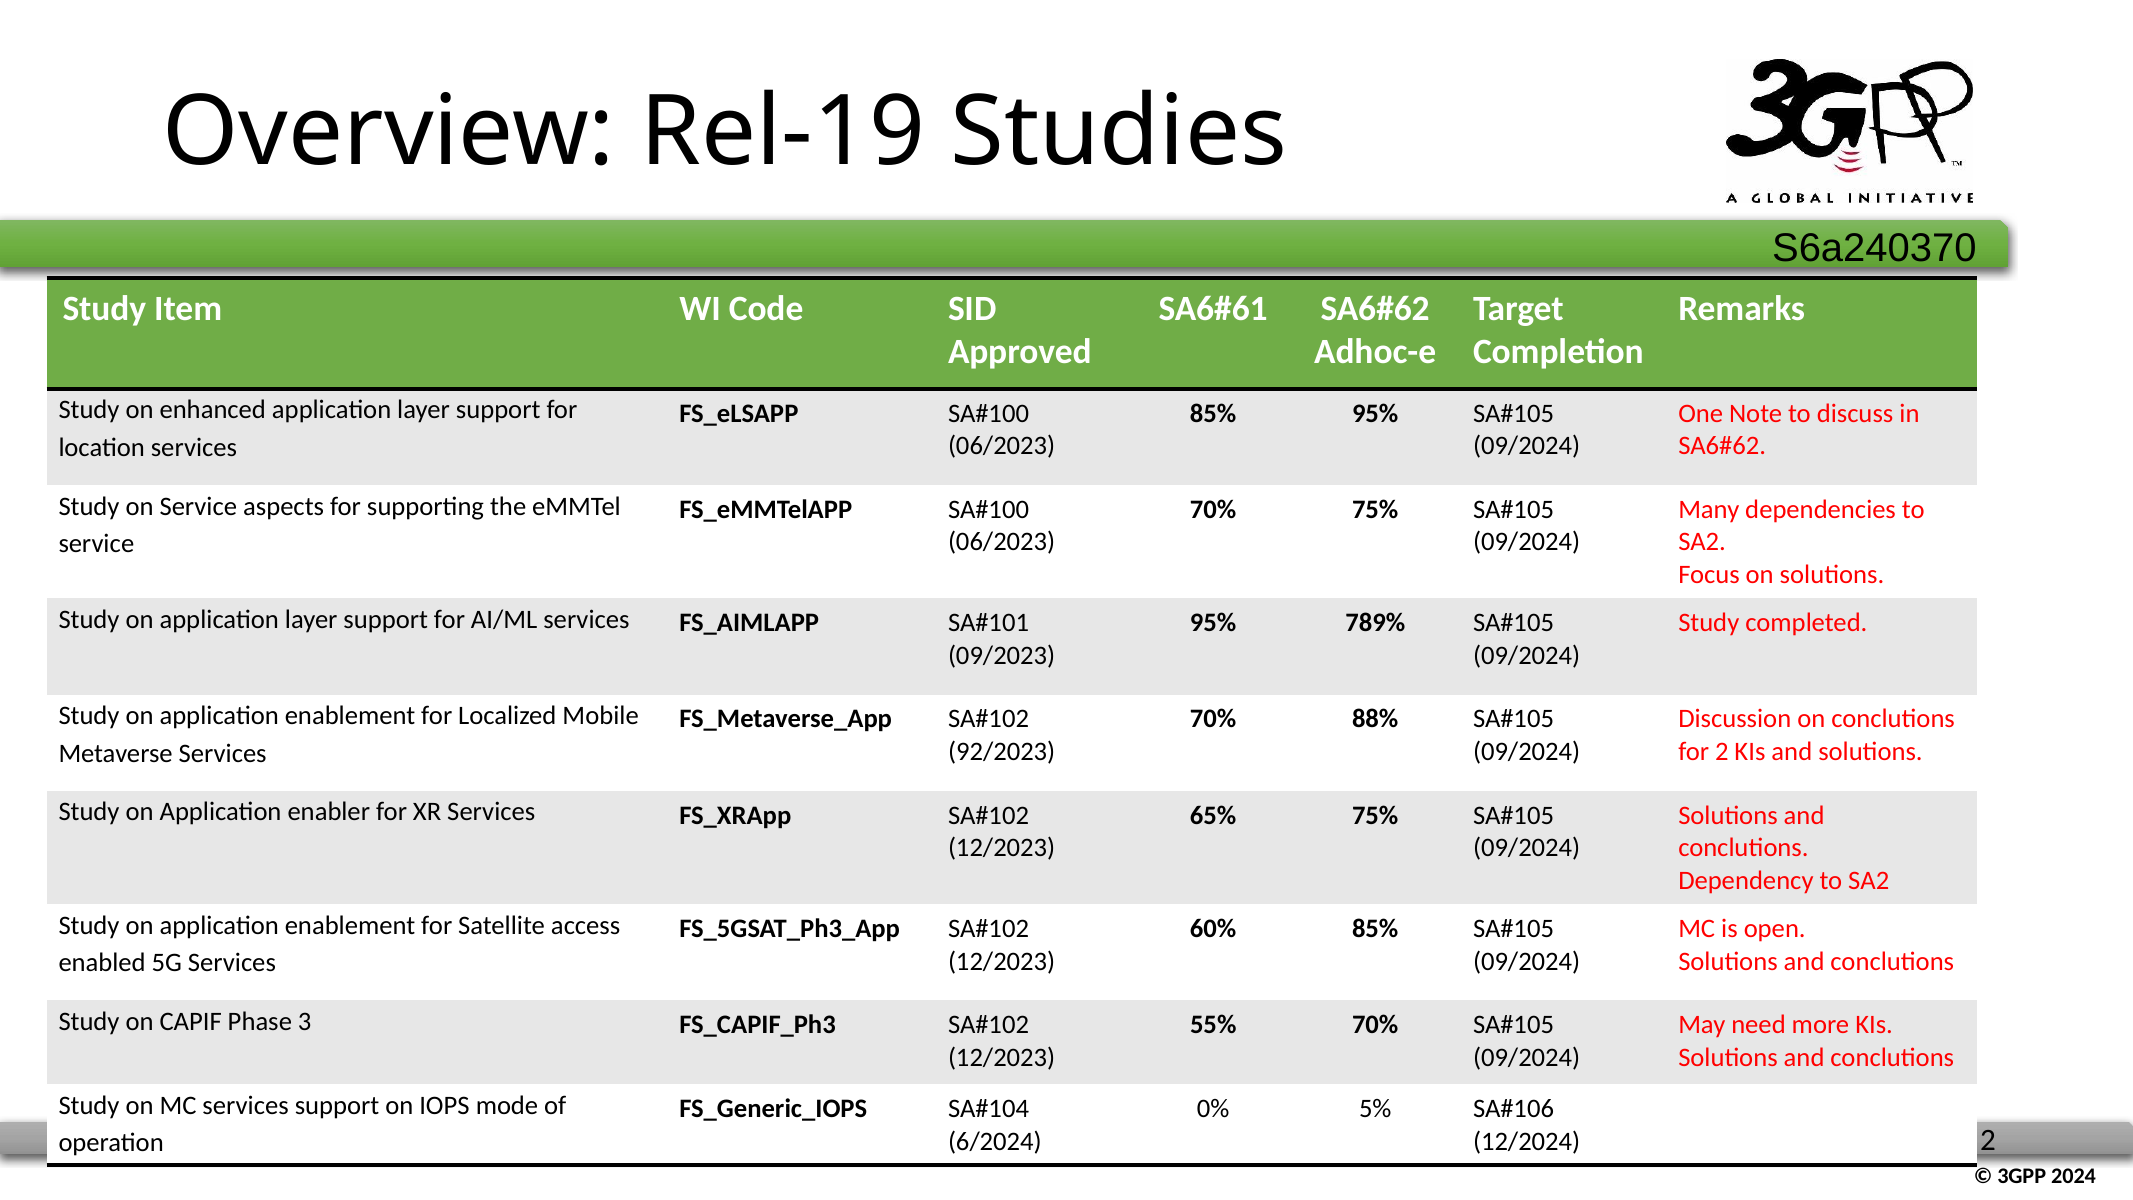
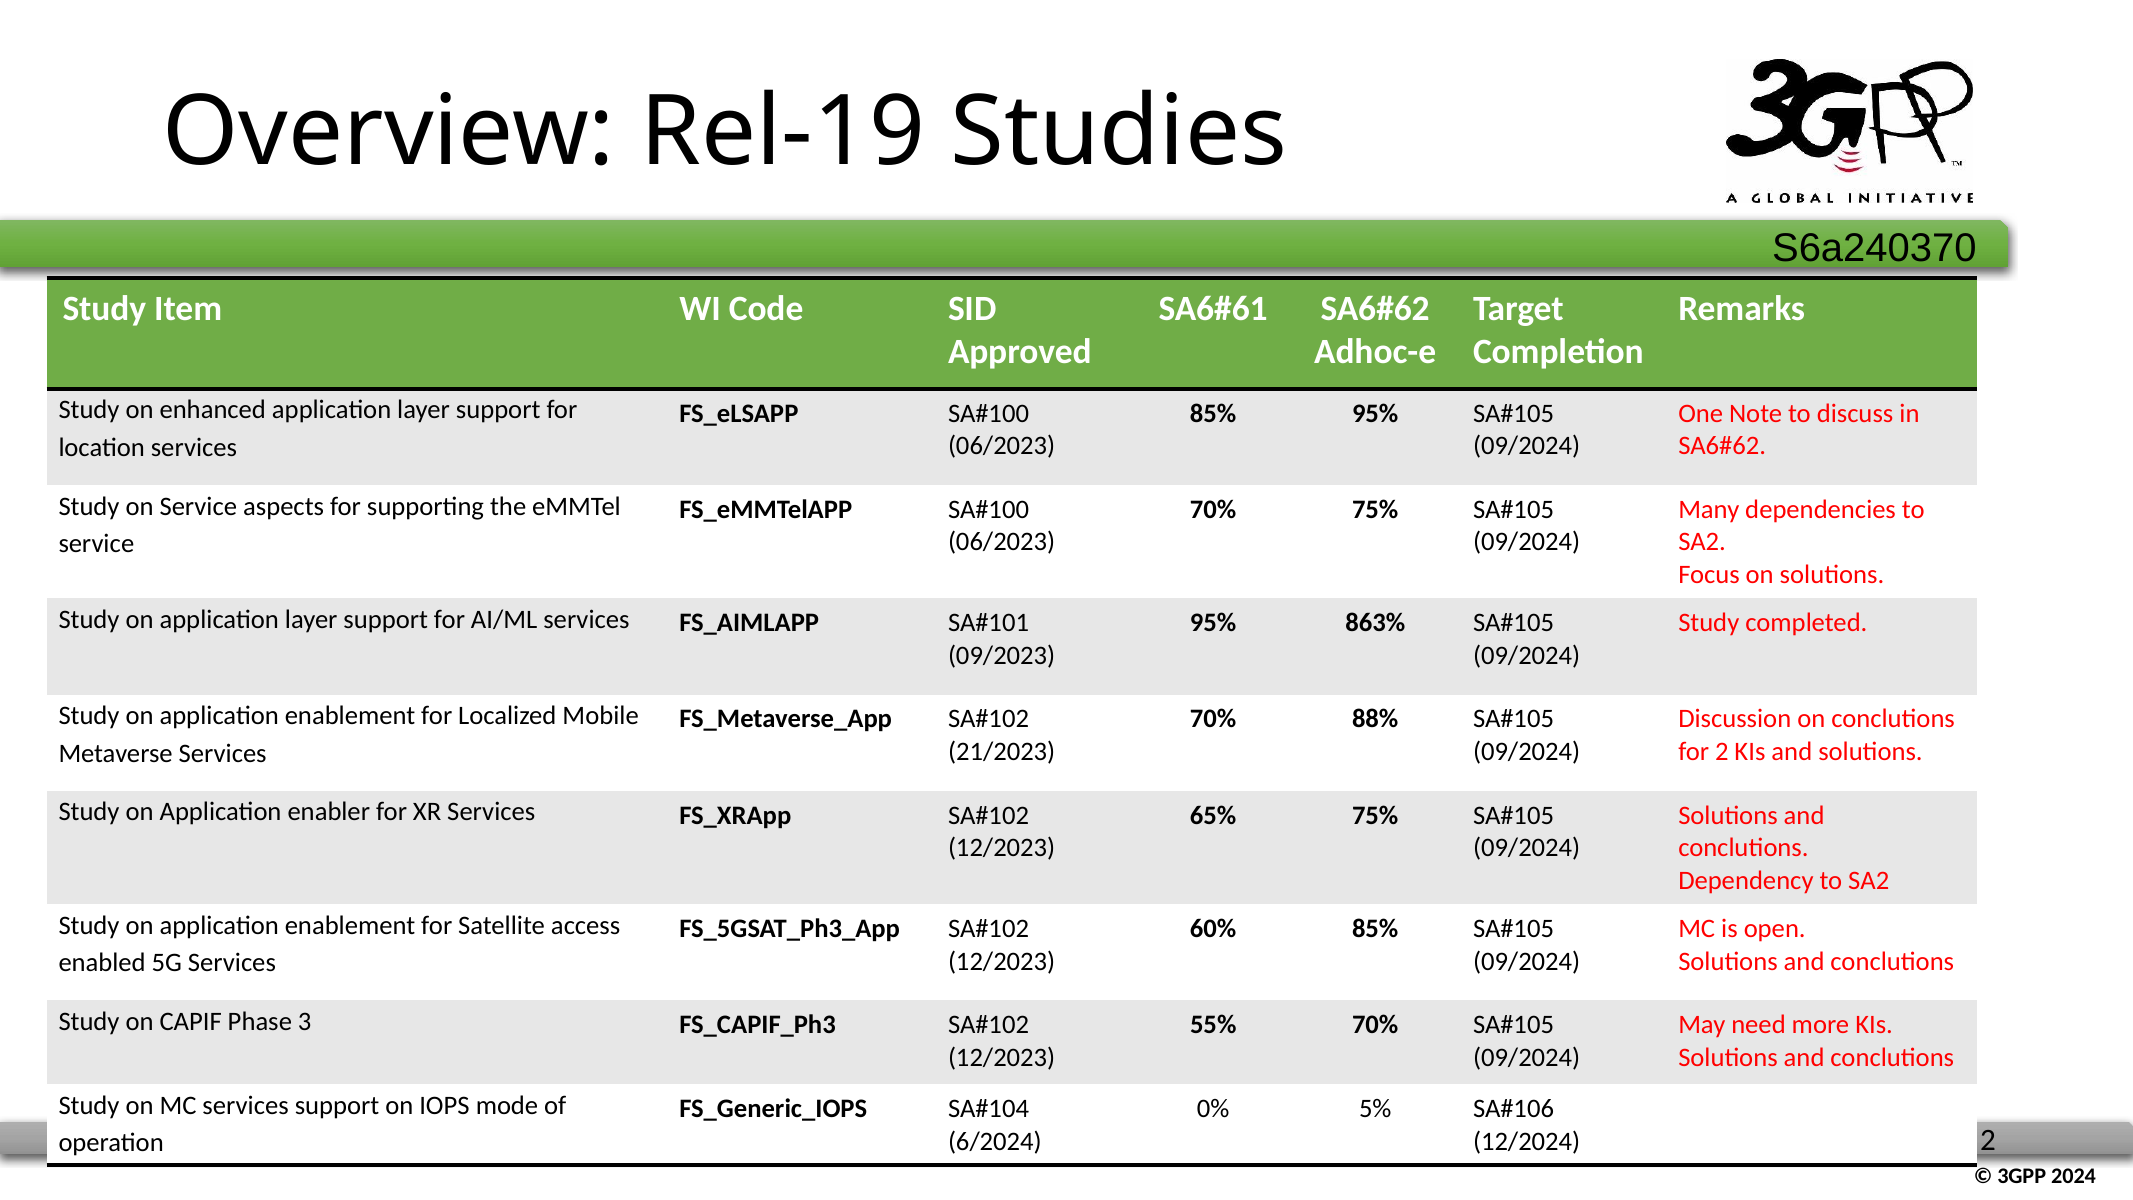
789%: 789% -> 863%
92/2023: 92/2023 -> 21/2023
